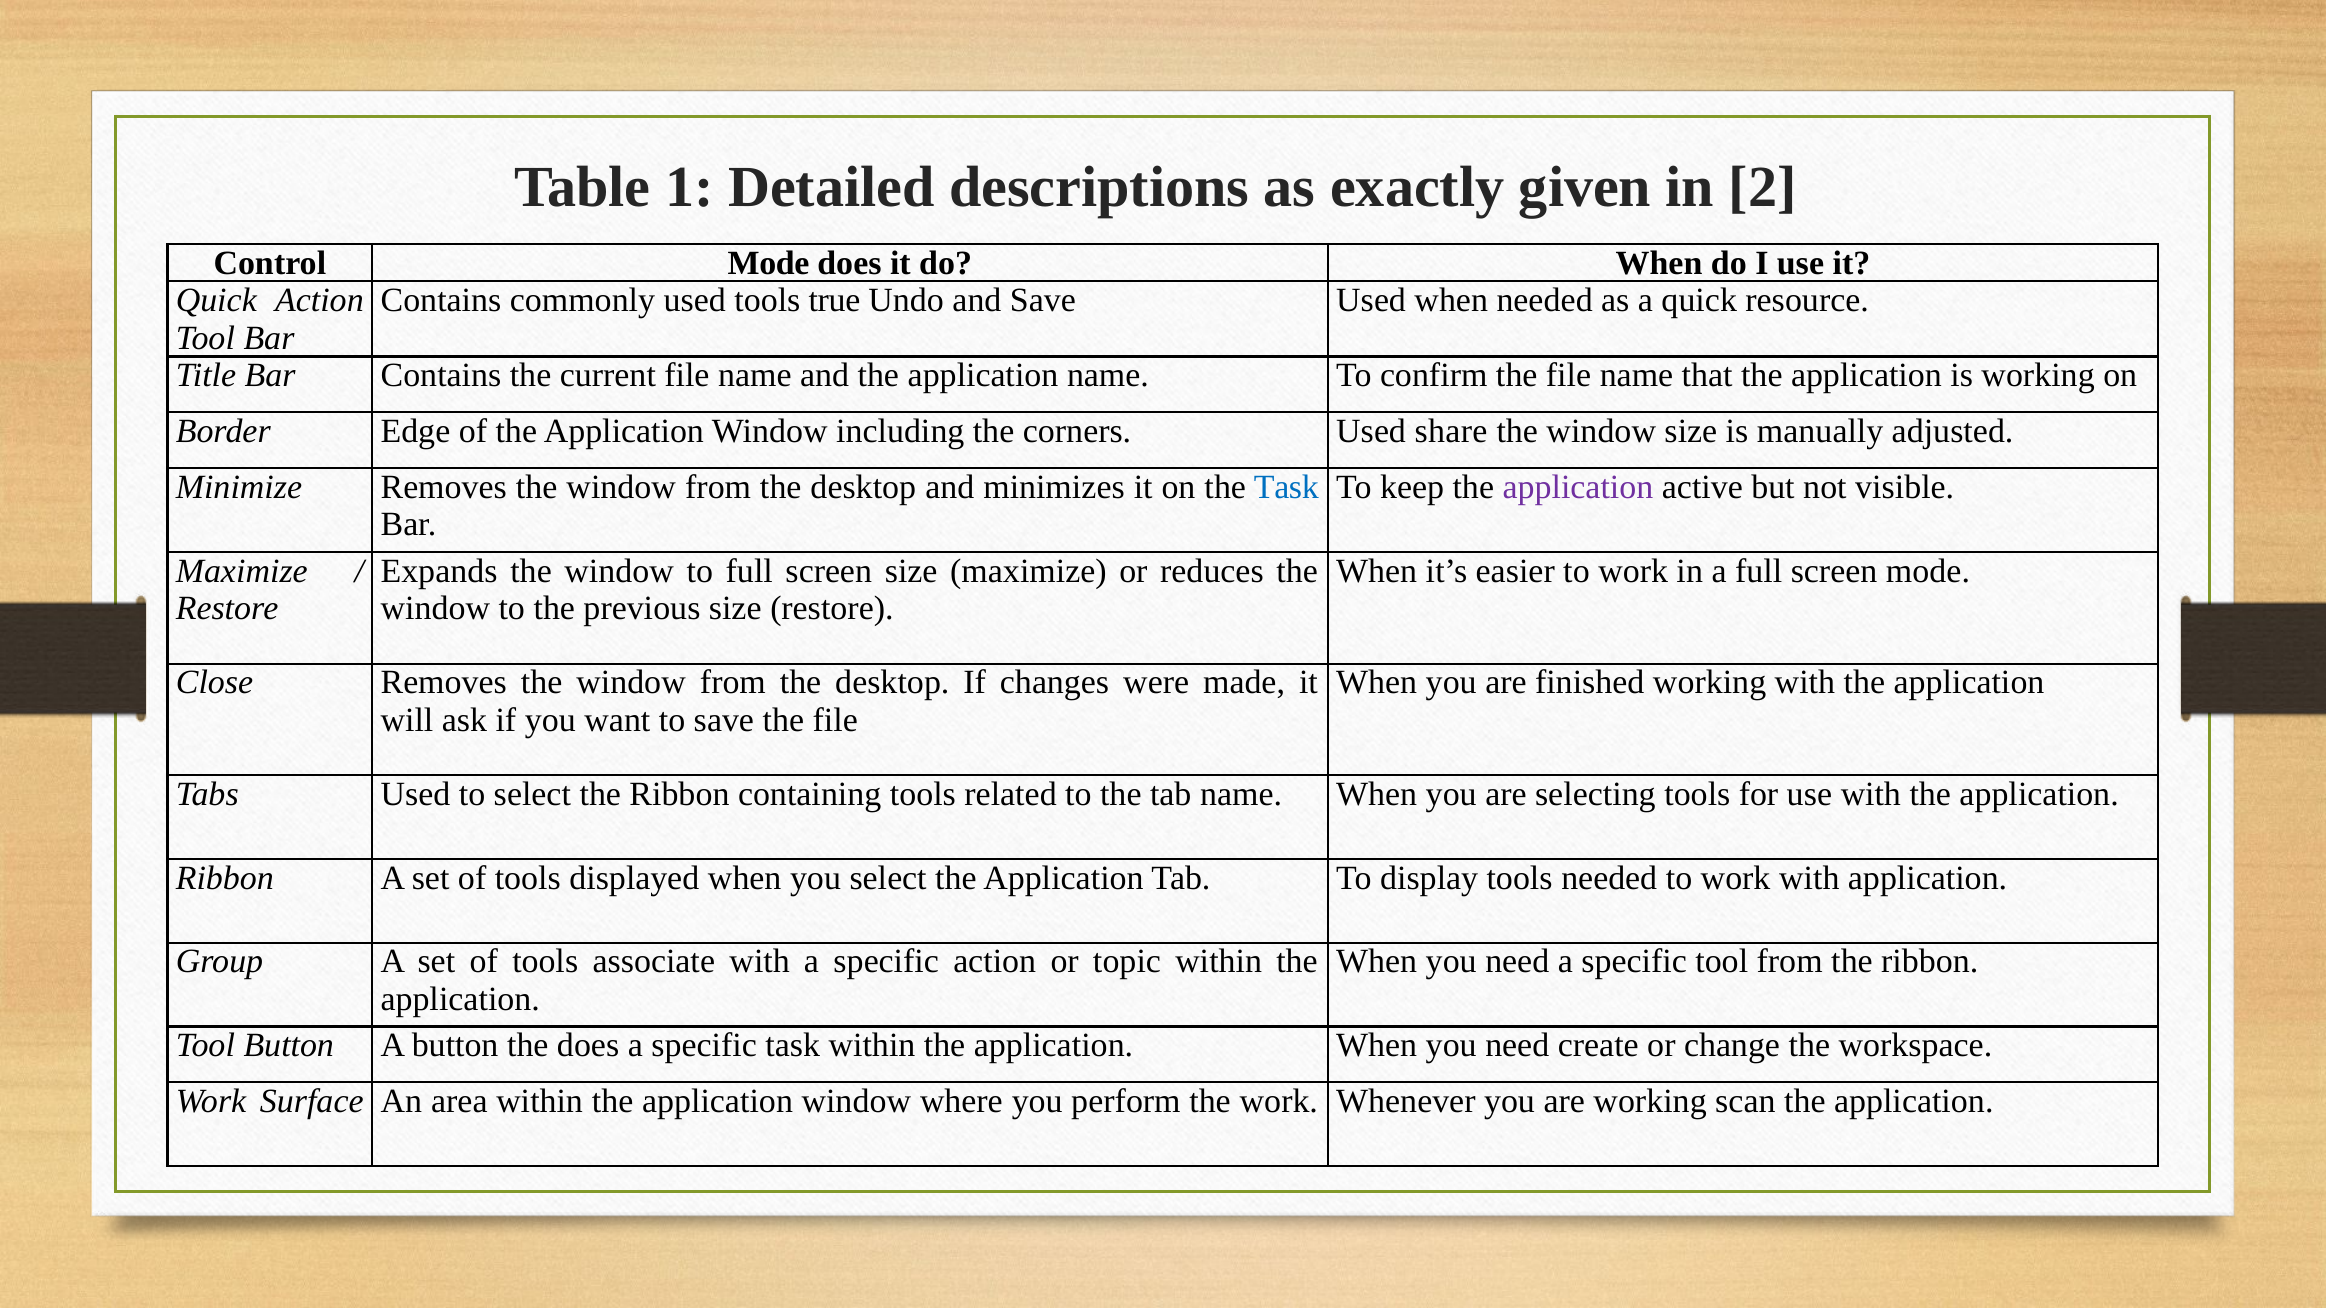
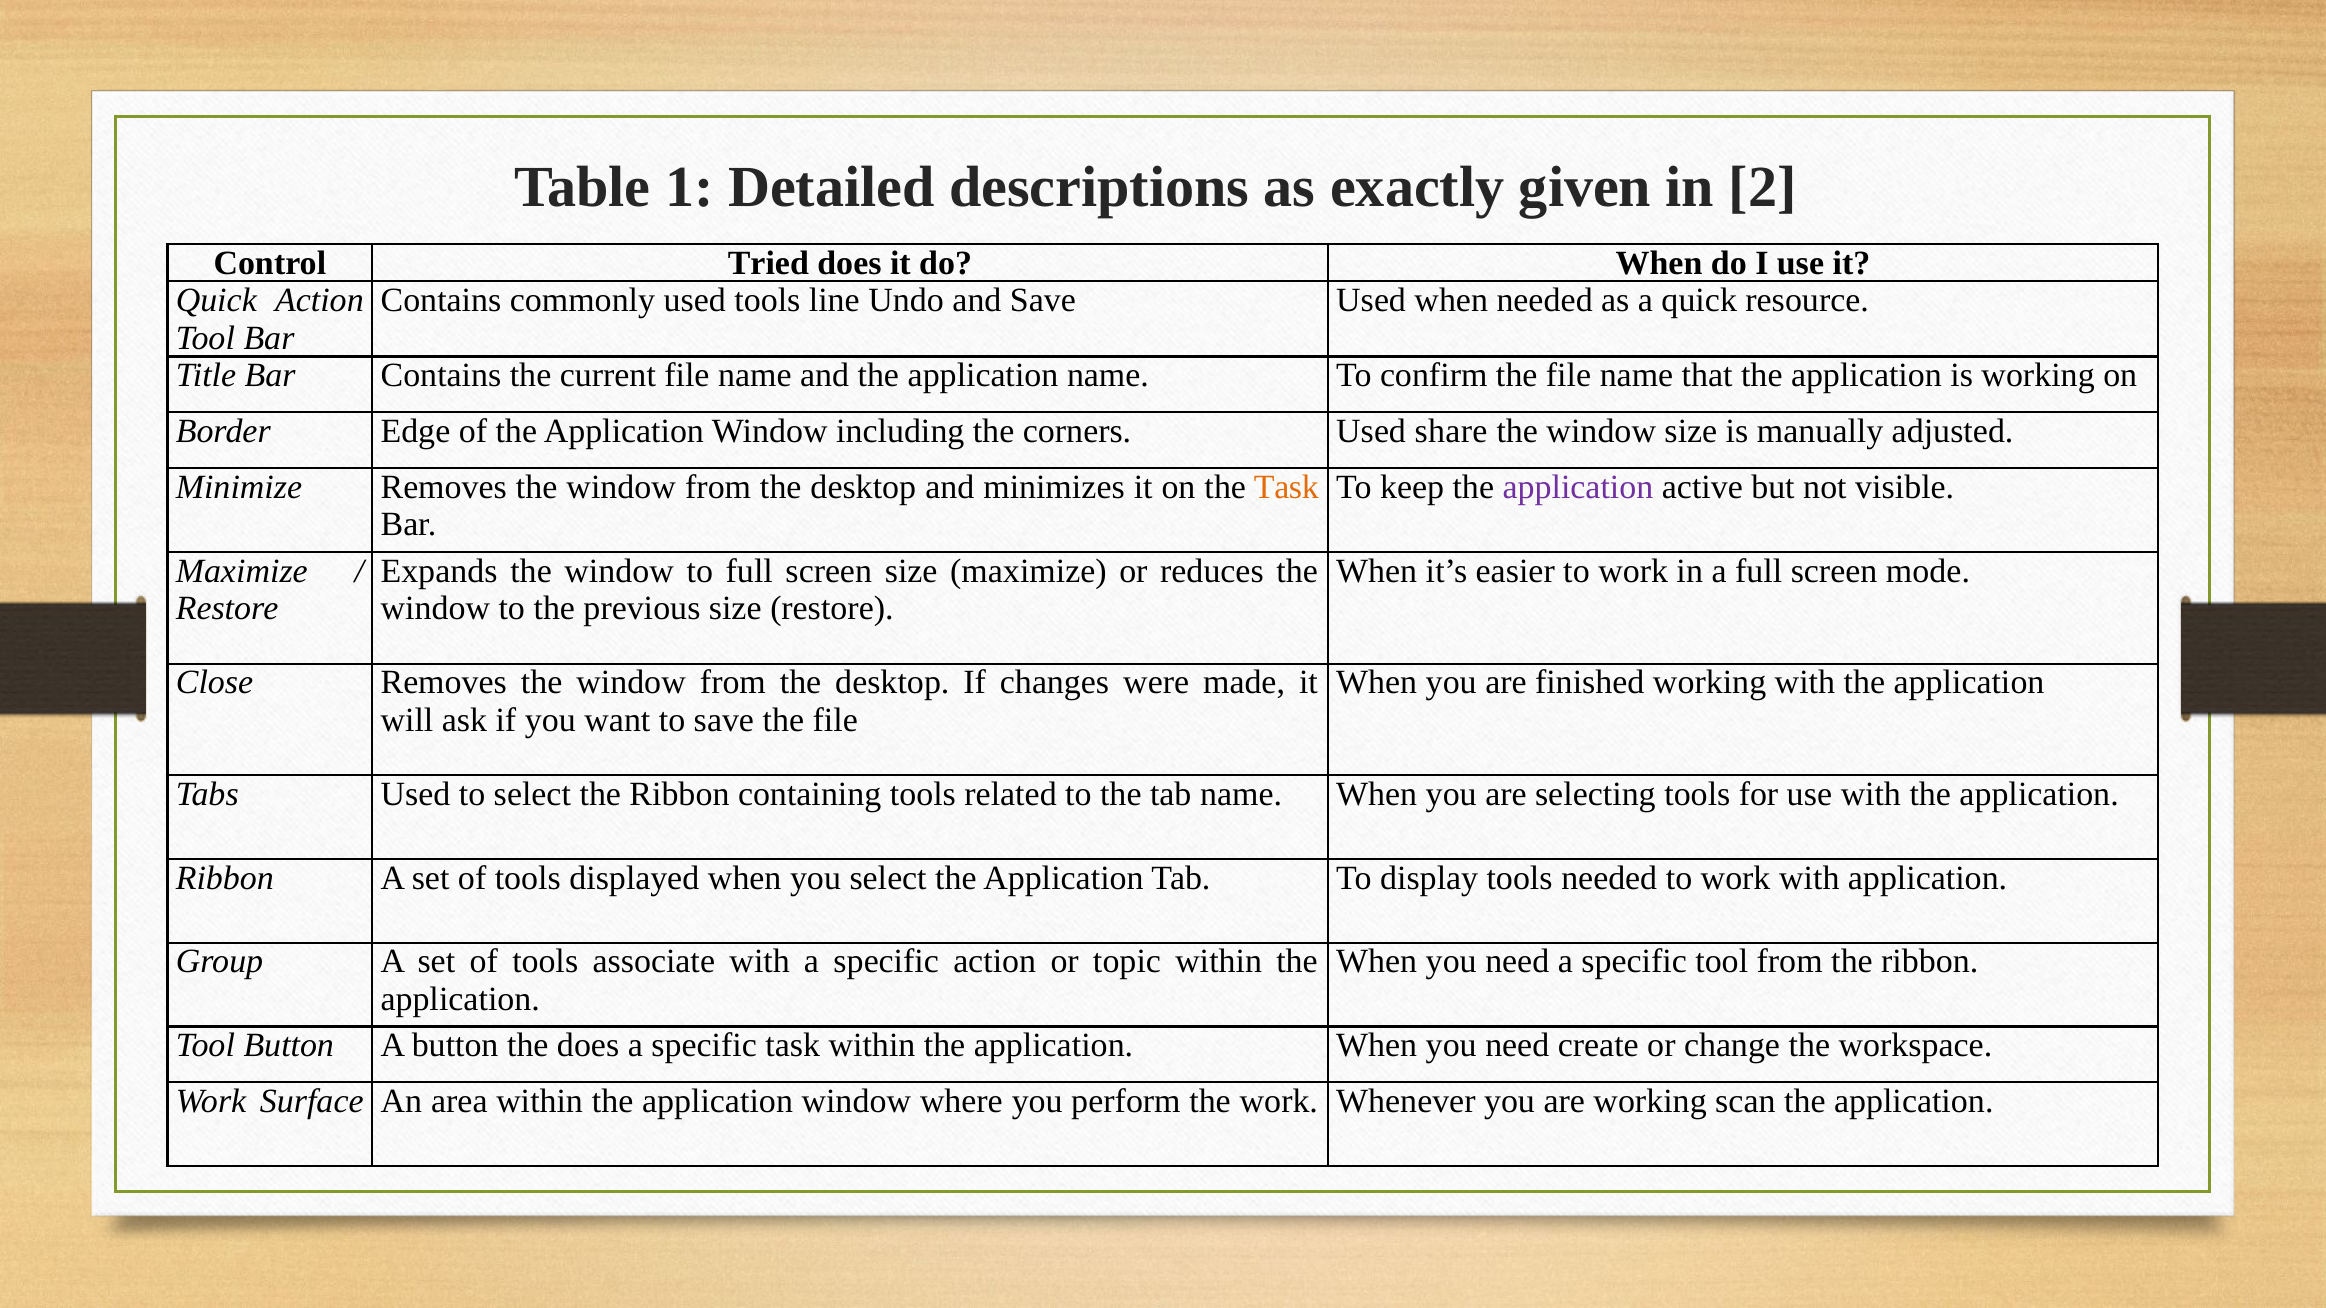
Control Mode: Mode -> Tried
true: true -> line
Task at (1286, 487) colour: blue -> orange
